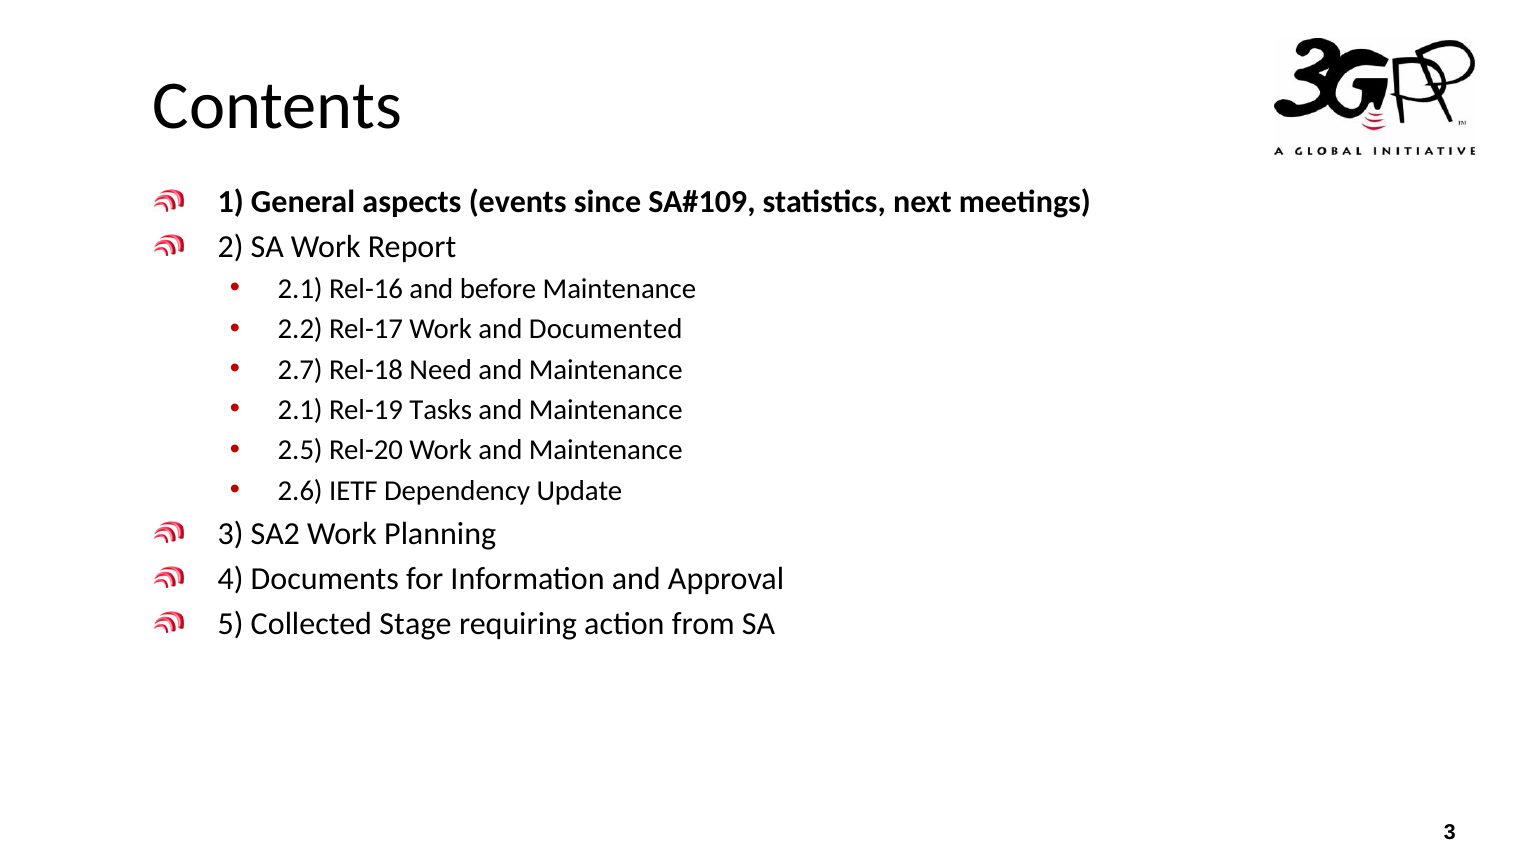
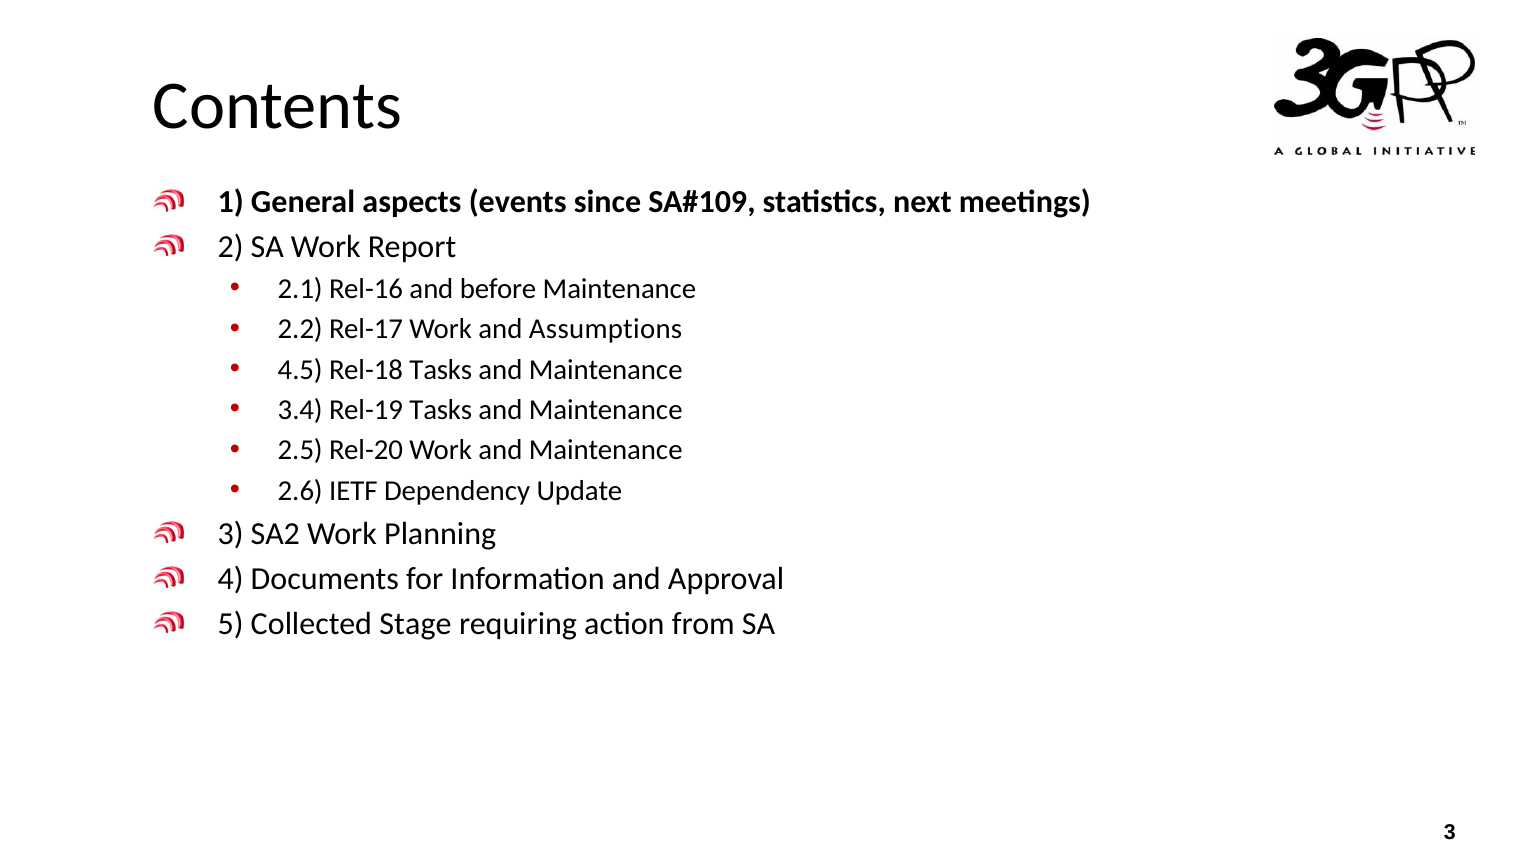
Documented: Documented -> Assumptions
2.7: 2.7 -> 4.5
Rel-18 Need: Need -> Tasks
2.1 at (300, 410): 2.1 -> 3.4
